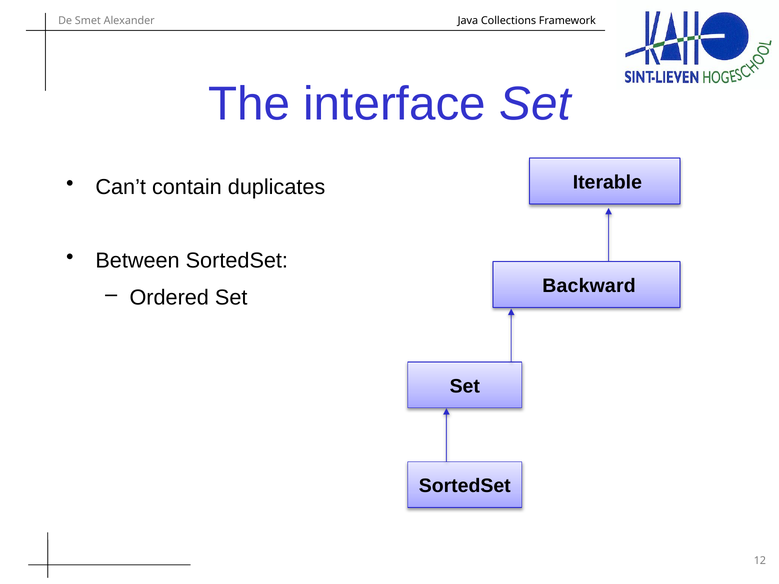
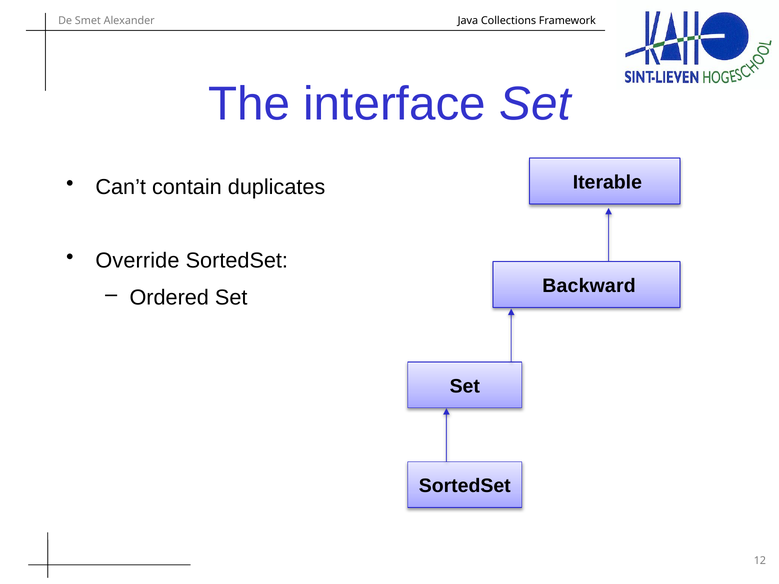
Between: Between -> Override
